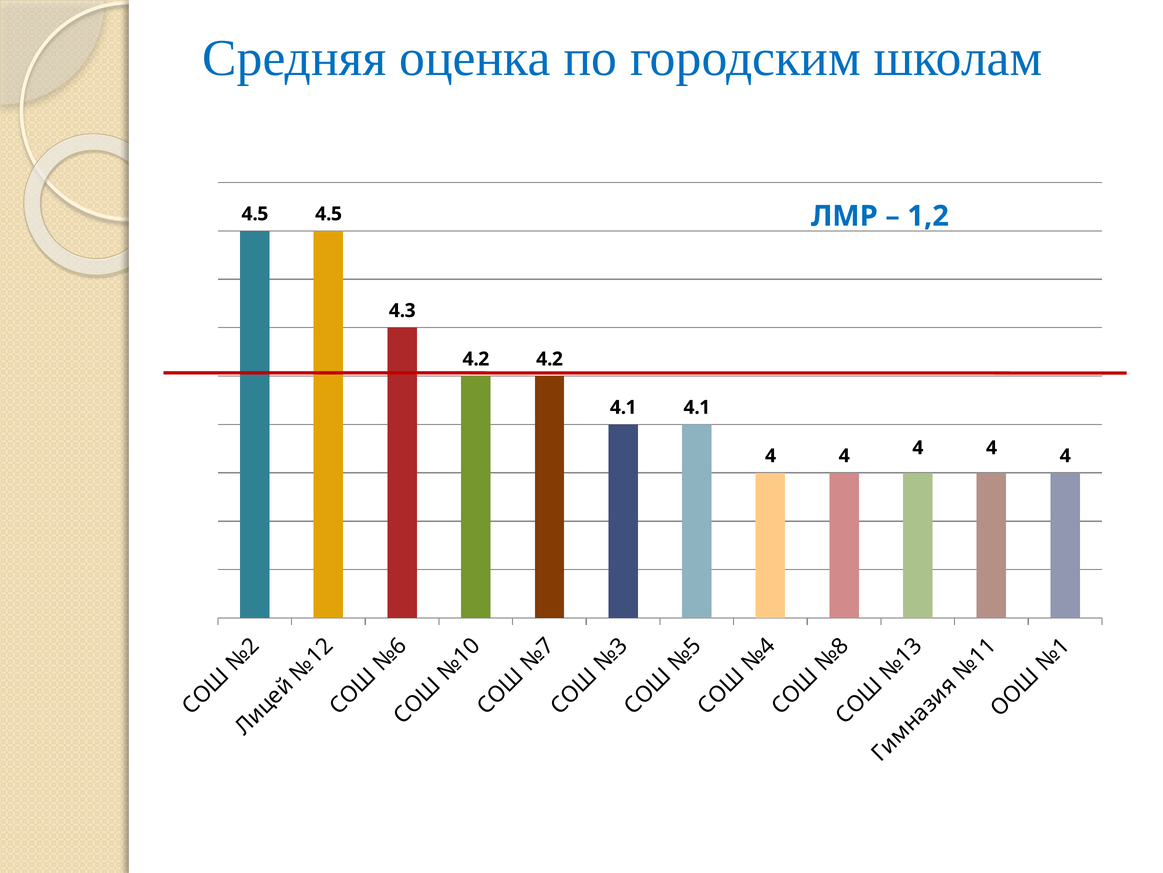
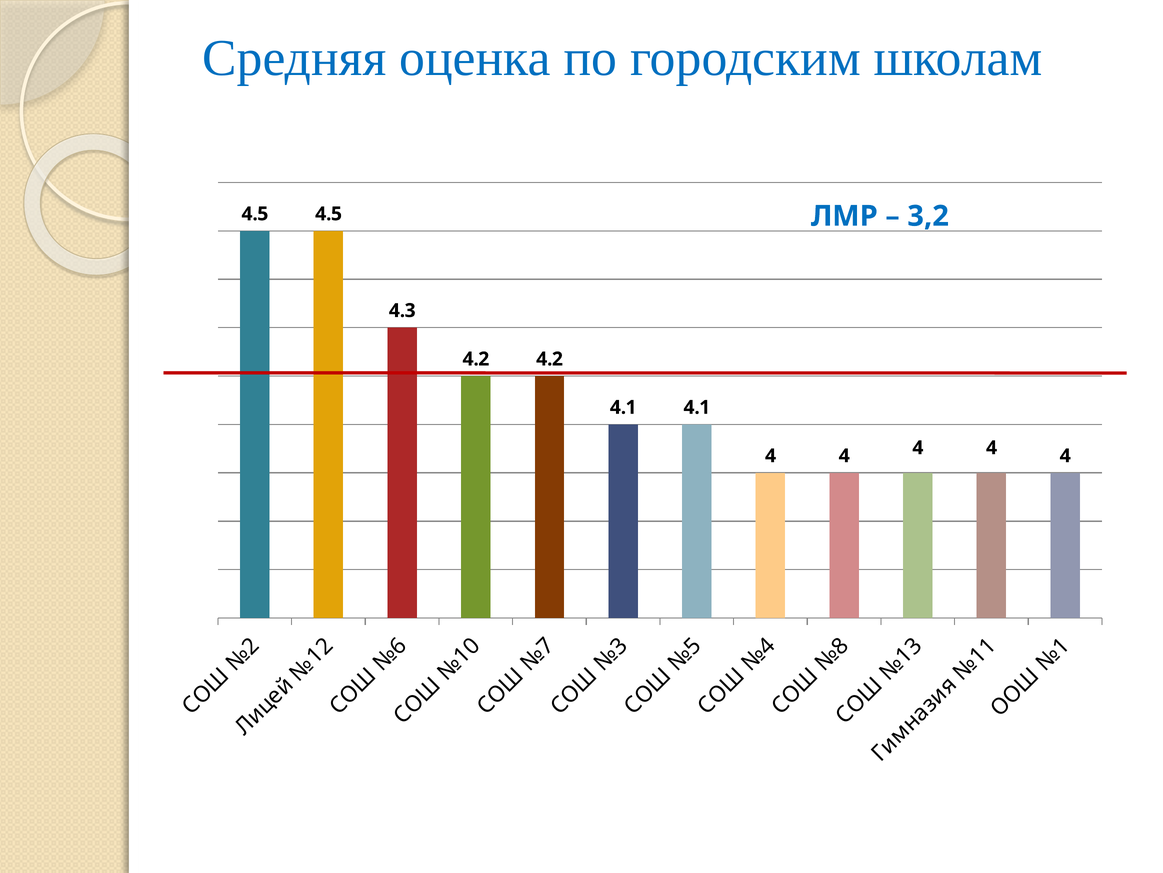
1,2: 1,2 -> 3,2
